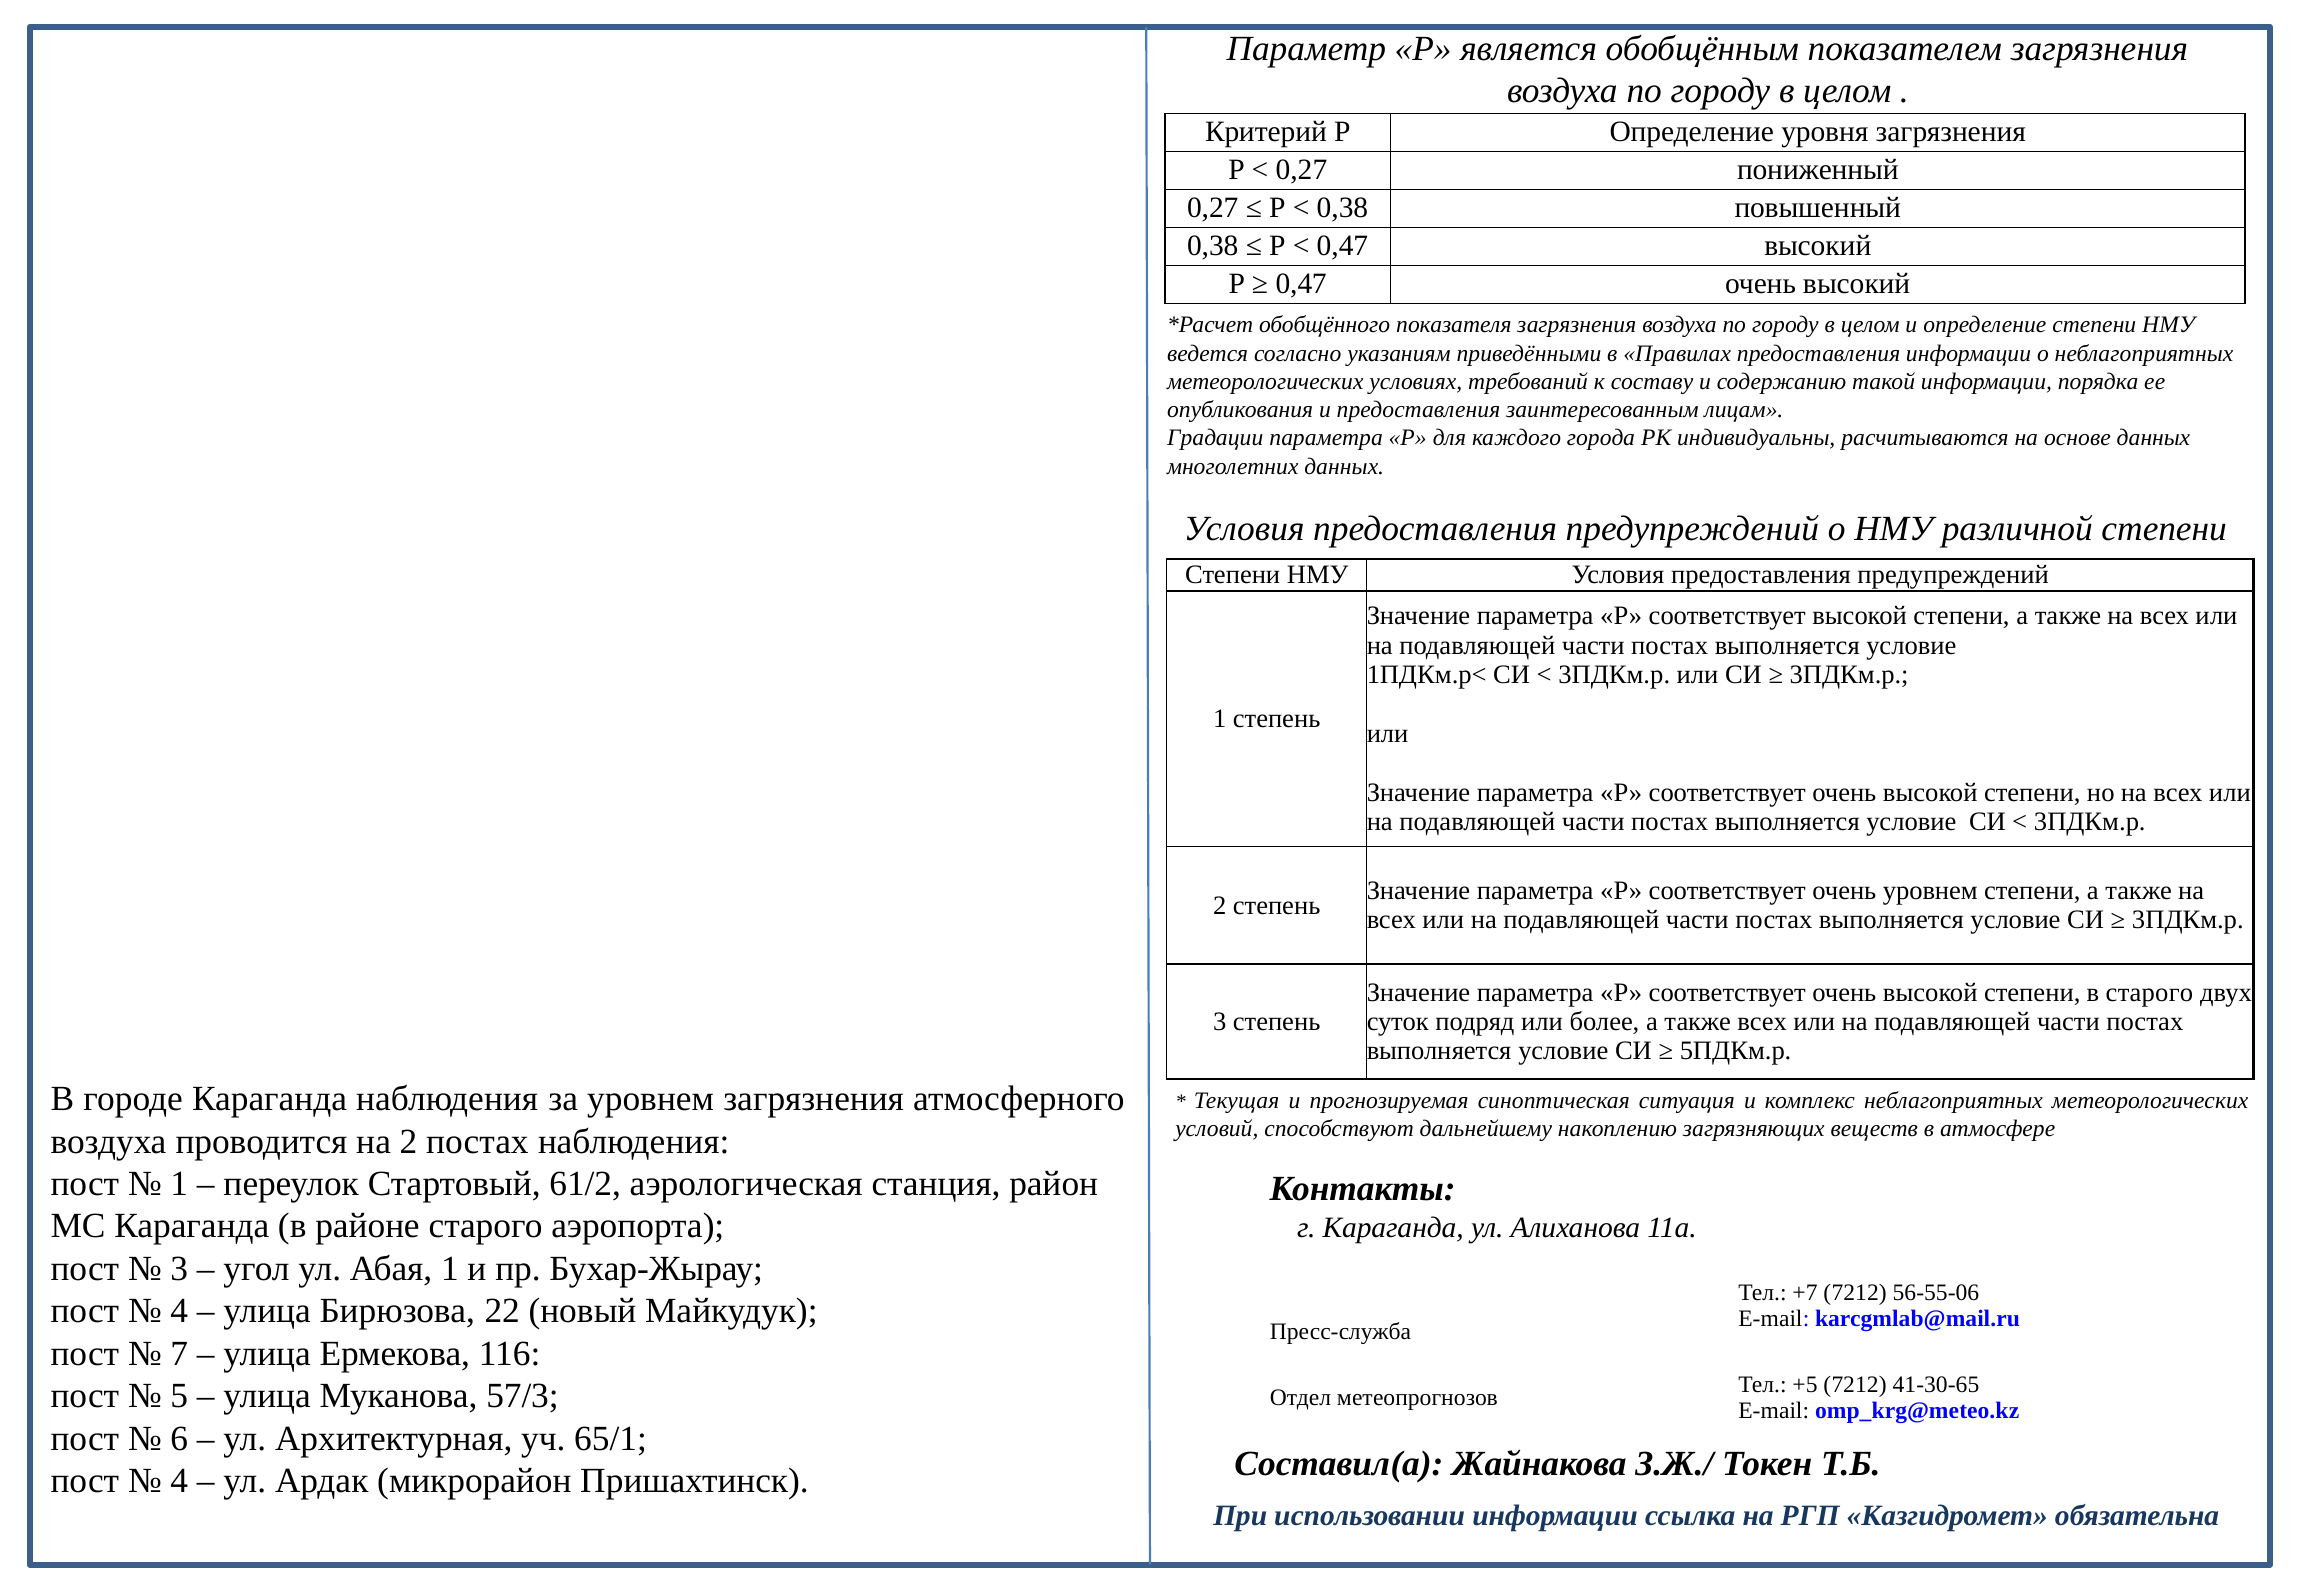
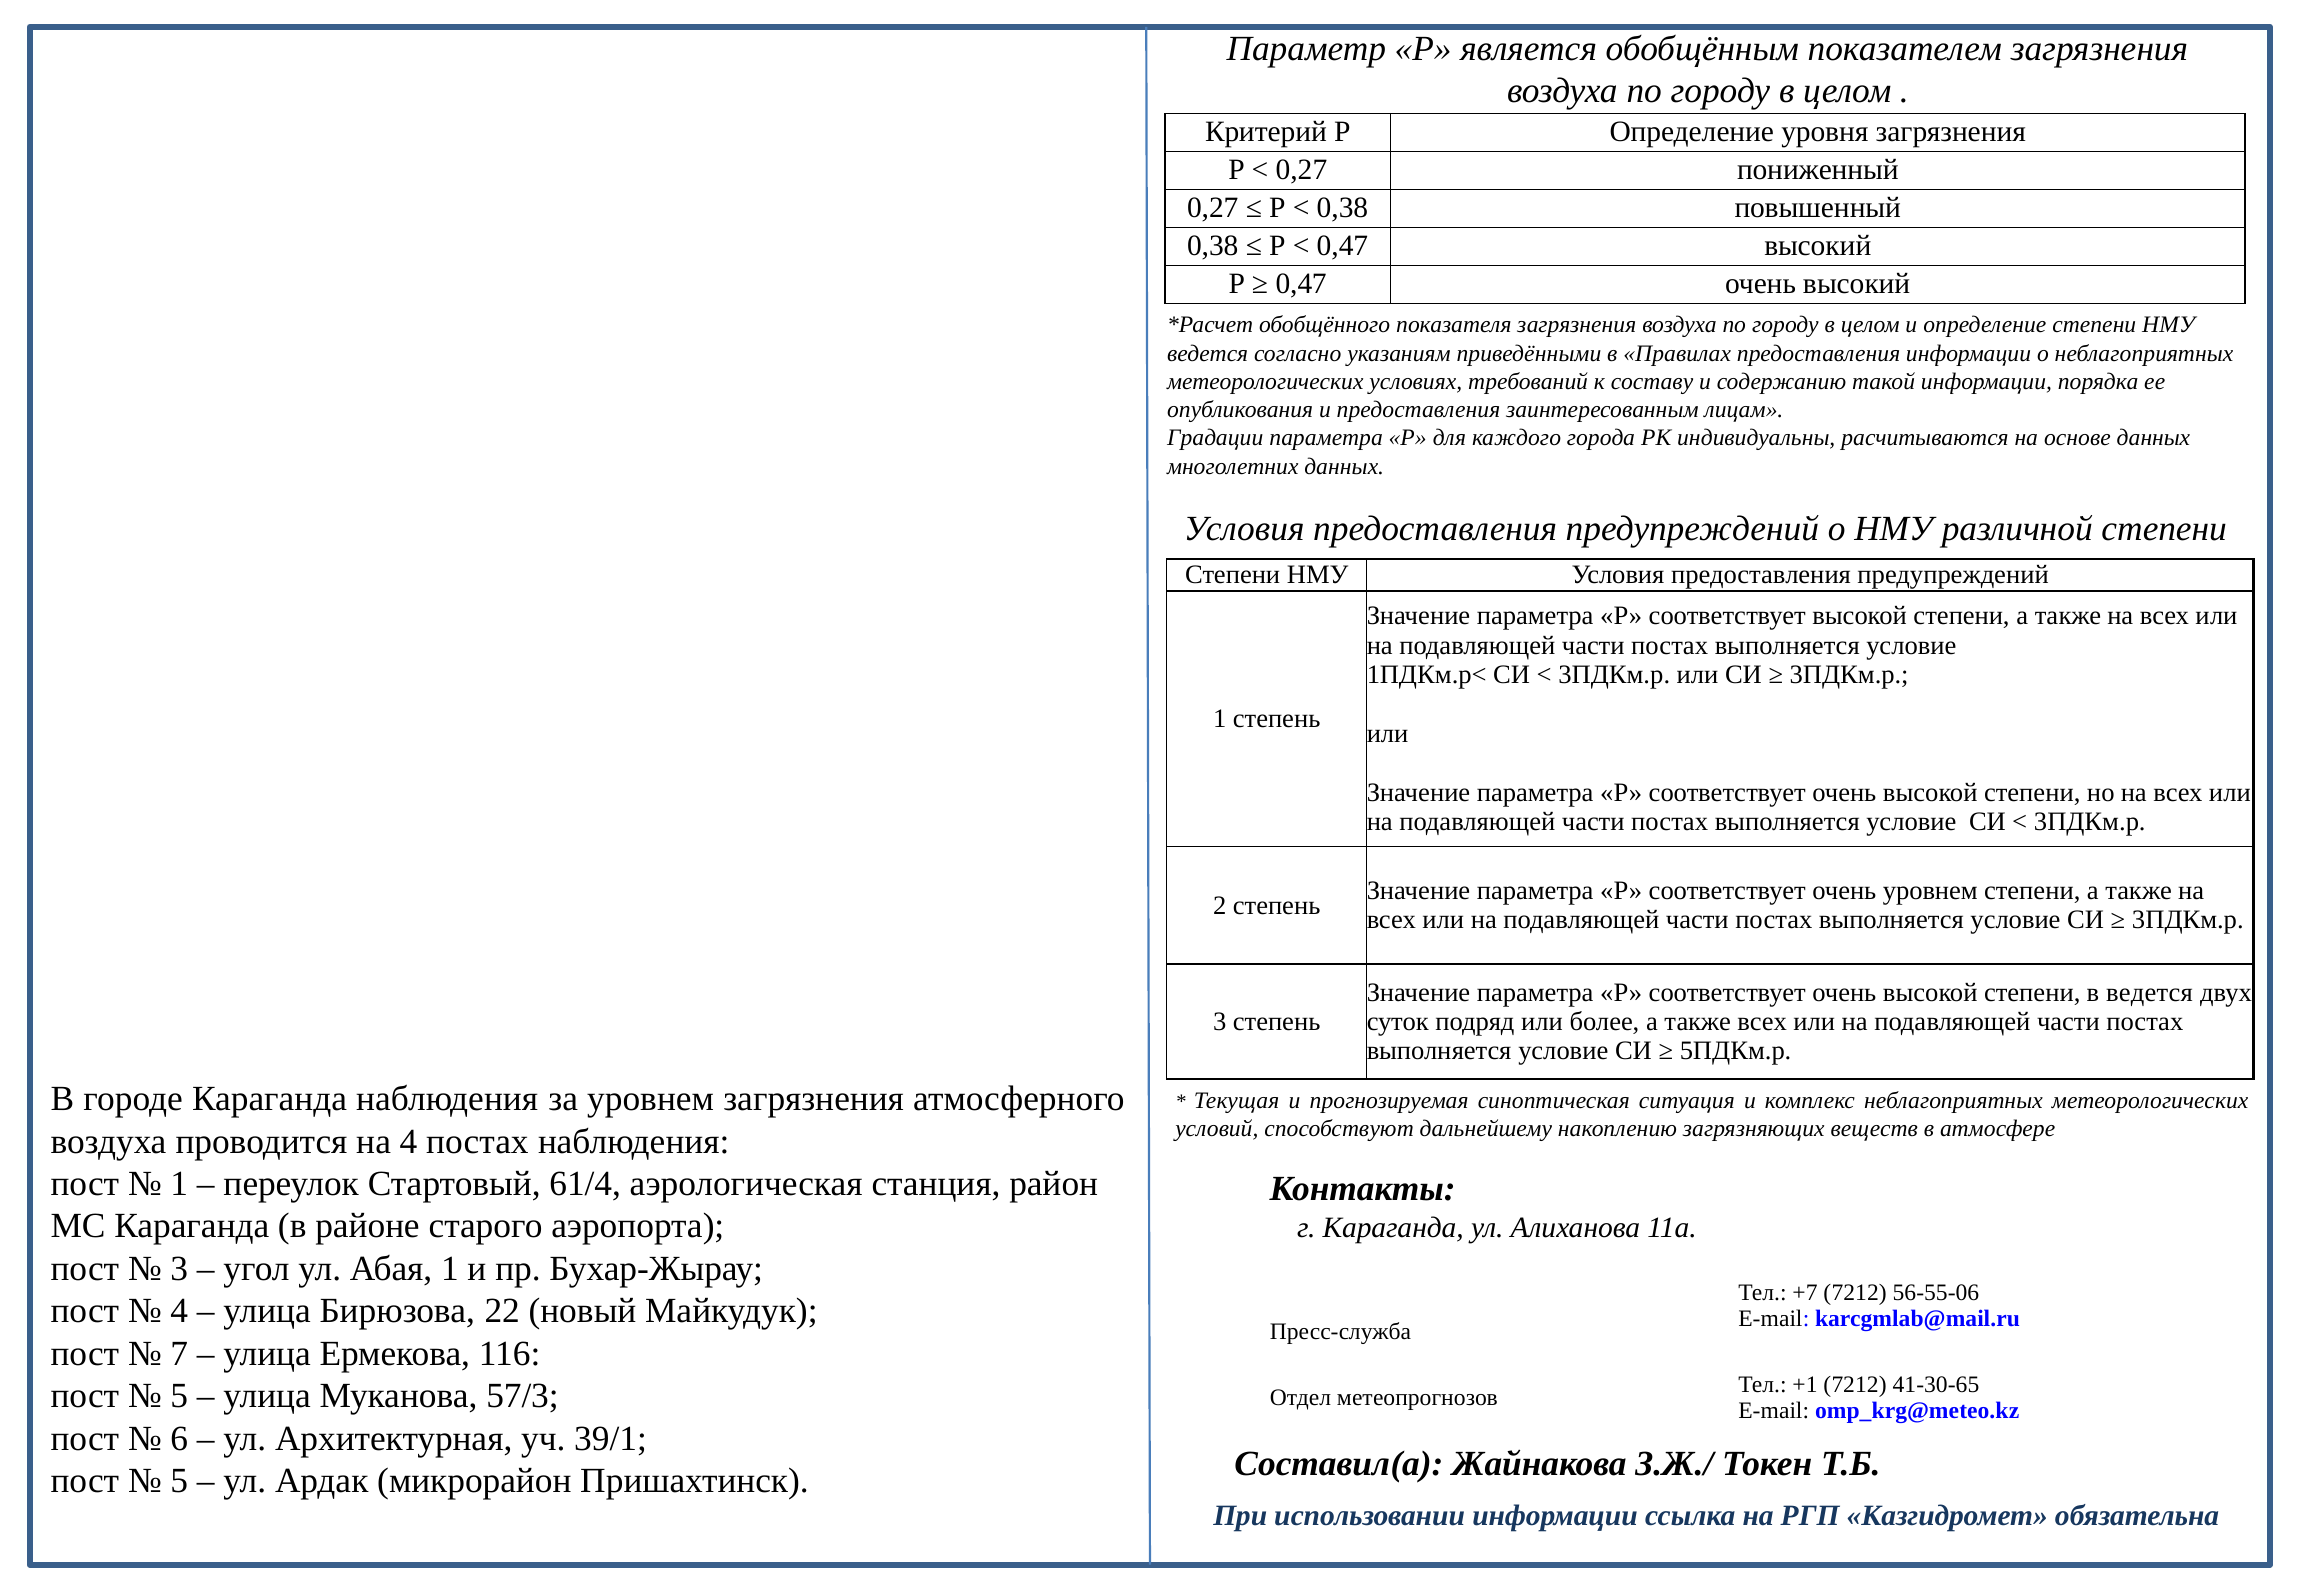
в старого: старого -> ведется
на 2: 2 -> 4
61/2: 61/2 -> 61/4
+5: +5 -> +1
65/1: 65/1 -> 39/1
4 at (179, 1481): 4 -> 5
